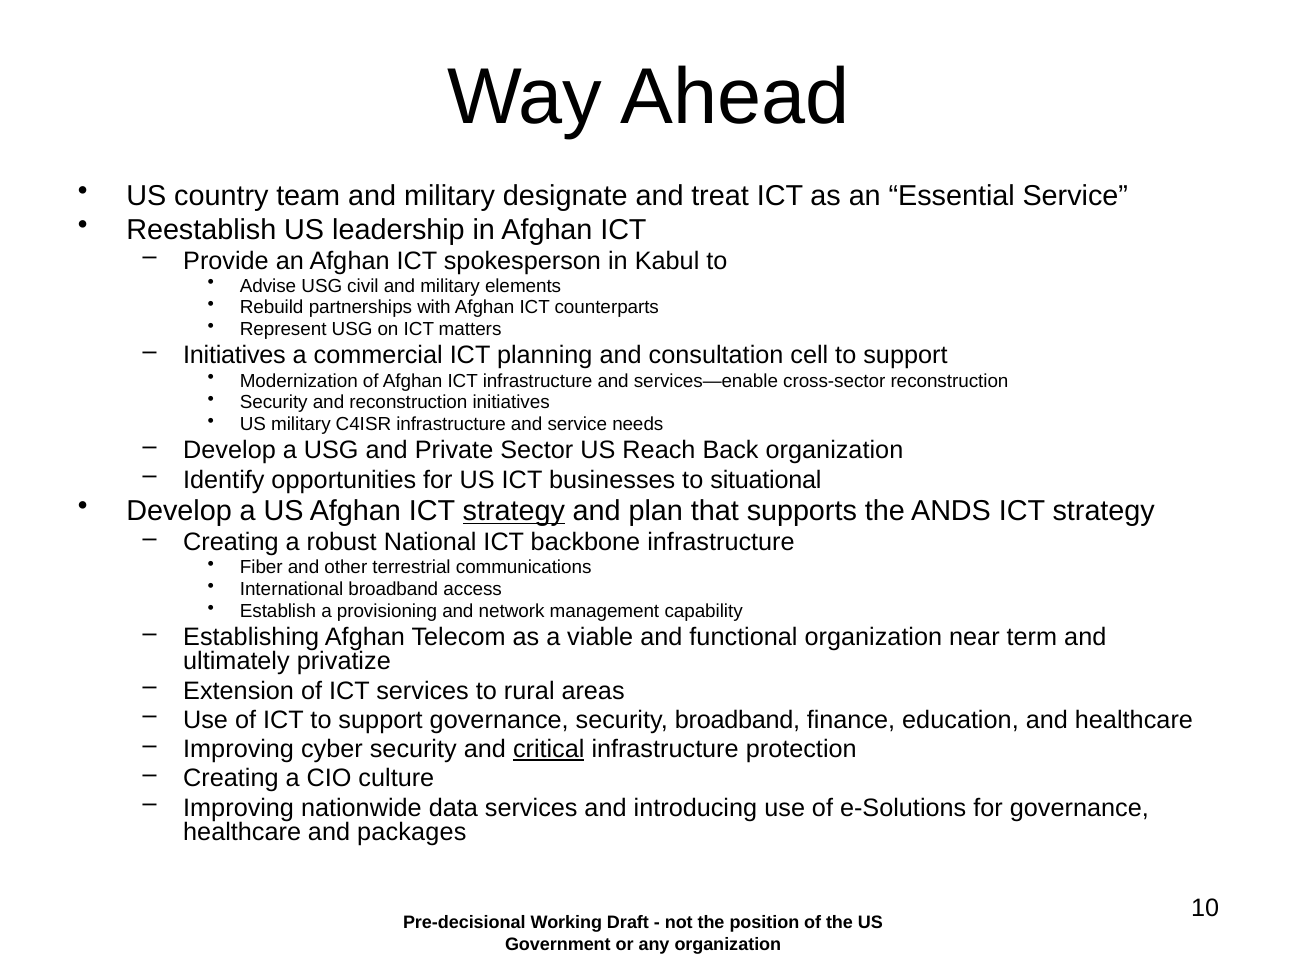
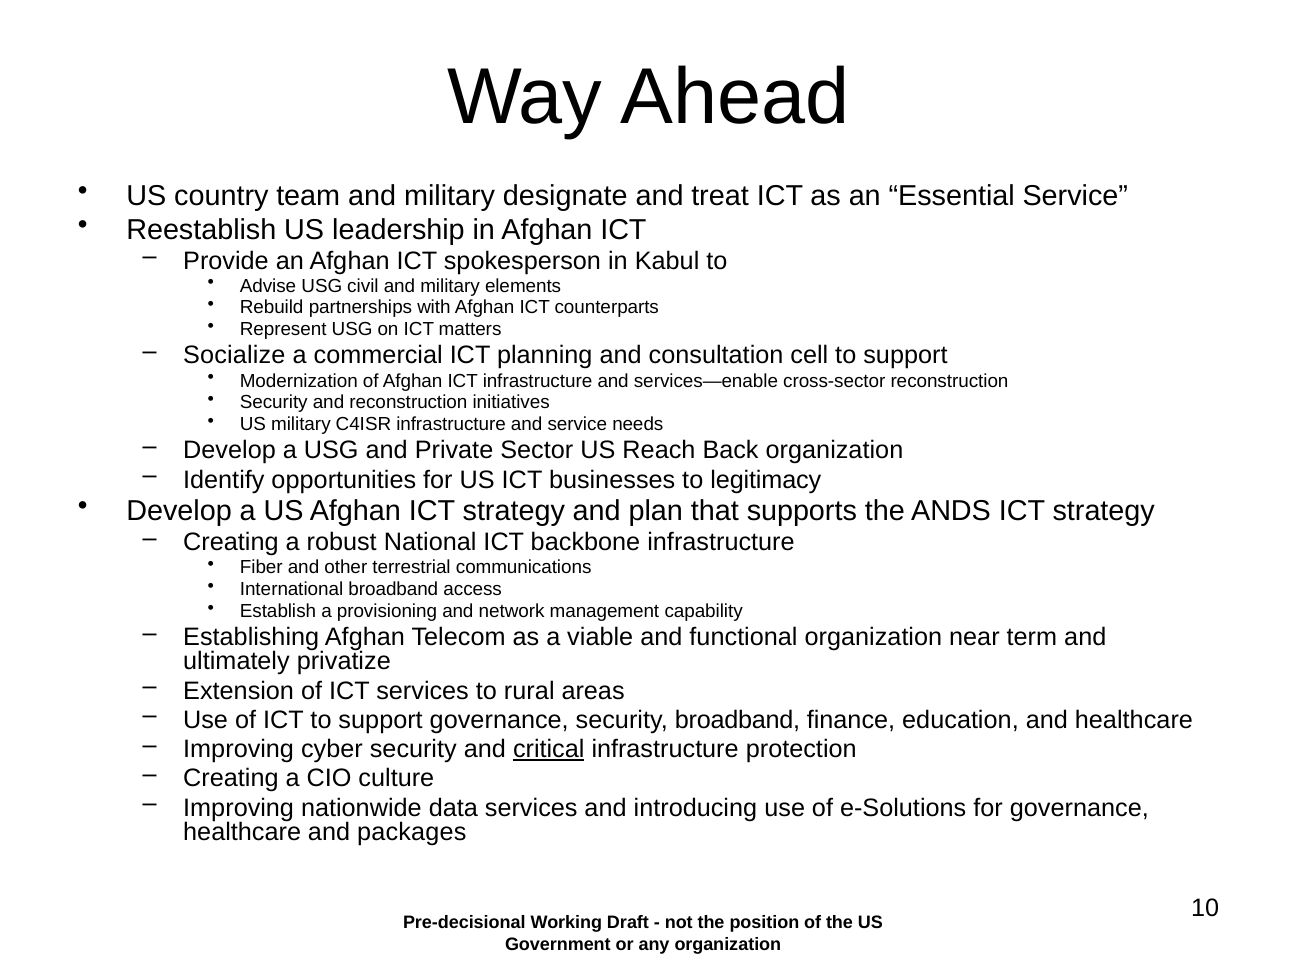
Initiatives at (234, 356): Initiatives -> Socialize
situational: situational -> legitimacy
strategy at (514, 512) underline: present -> none
